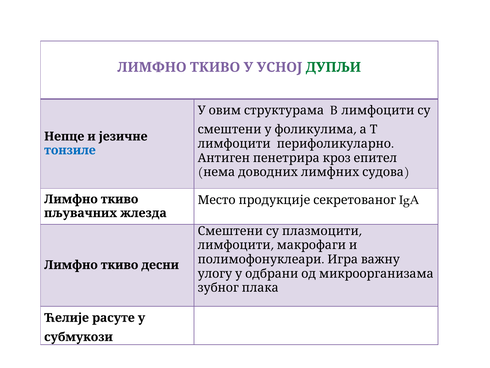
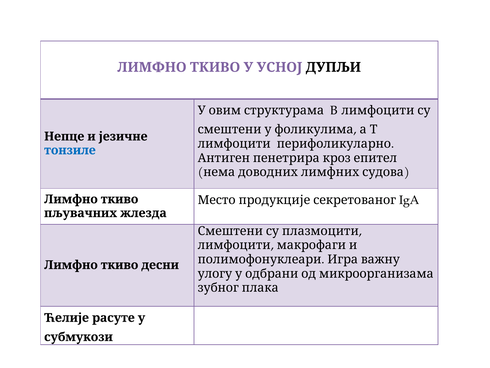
ДУПЉИ colour: green -> black
